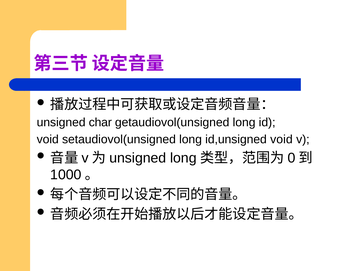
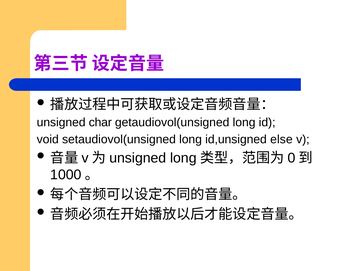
id,unsigned void: void -> else
